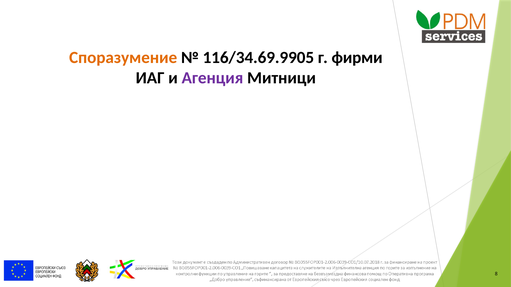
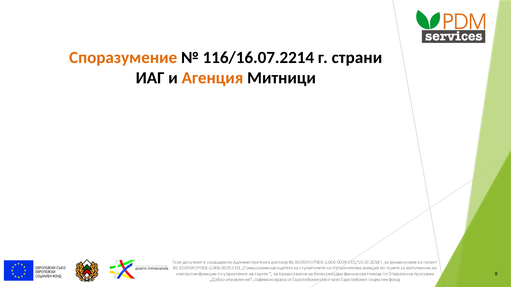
116/34.69.9905: 116/34.69.9905 -> 116/16.07.2214
фирми: фирми -> страни
Агенция colour: purple -> orange
